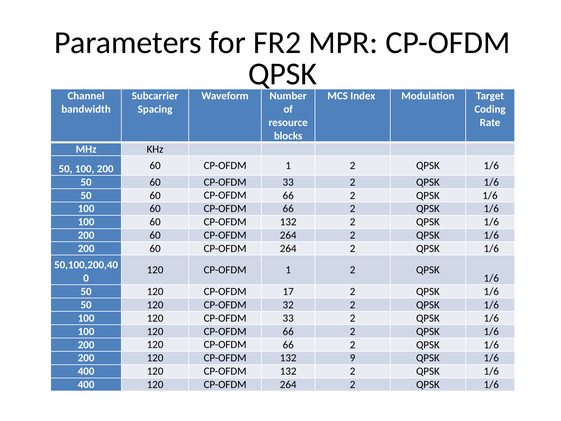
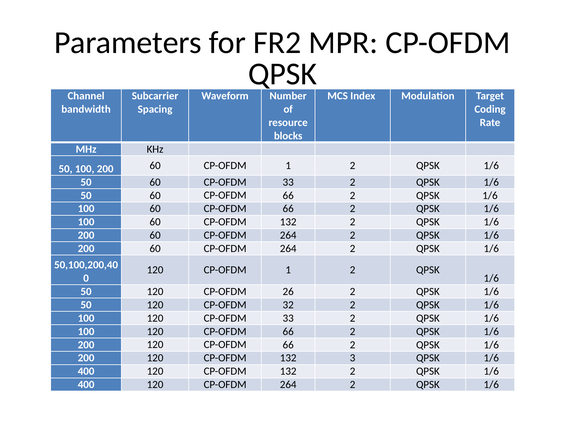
17: 17 -> 26
9: 9 -> 3
